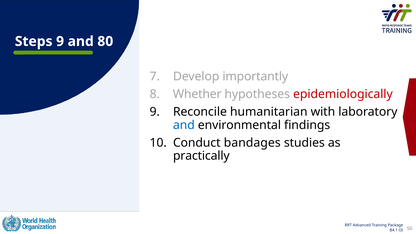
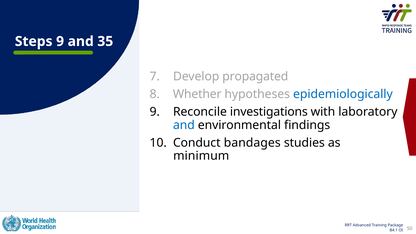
80: 80 -> 35
importantly: importantly -> propagated
epidemiologically colour: red -> blue
humanitarian: humanitarian -> investigations
practically: practically -> minimum
